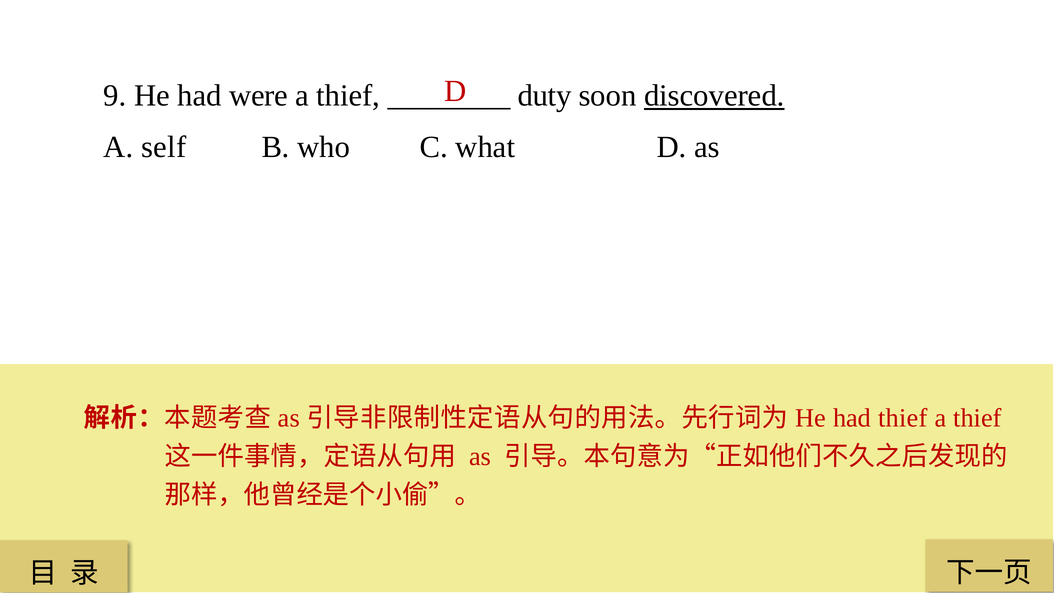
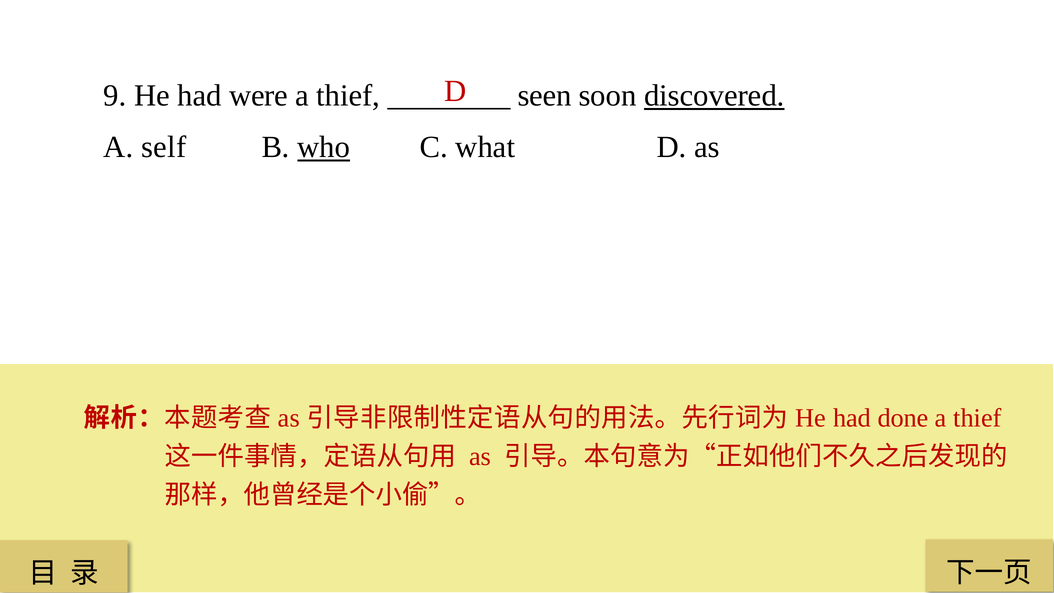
duty: duty -> seen
who underline: none -> present
had thief: thief -> done
